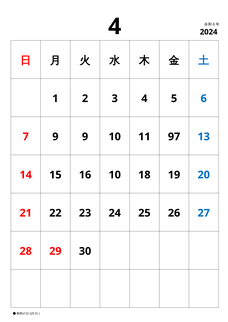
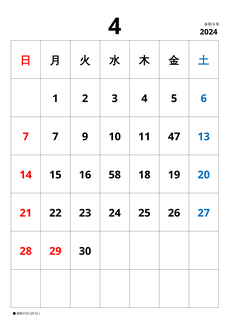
7 9: 9 -> 7
97: 97 -> 47
16 10: 10 -> 58
